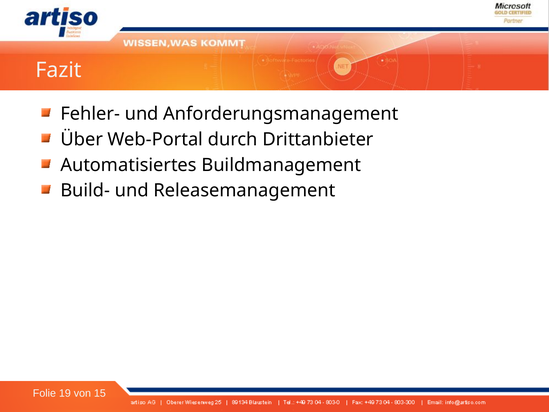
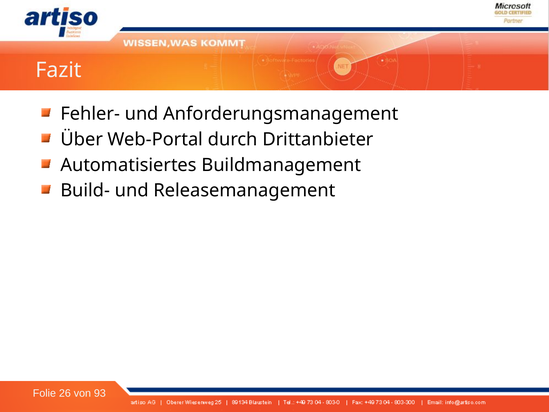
19: 19 -> 26
15: 15 -> 93
